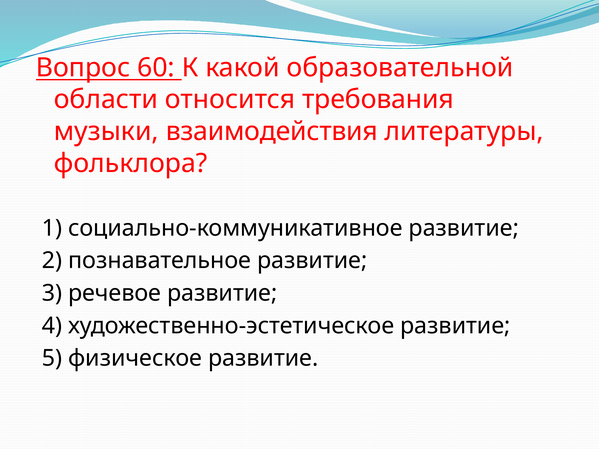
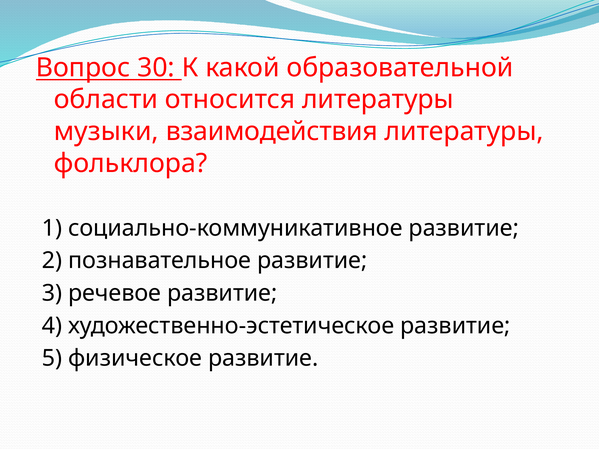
60: 60 -> 30
относится требования: требования -> литературы
